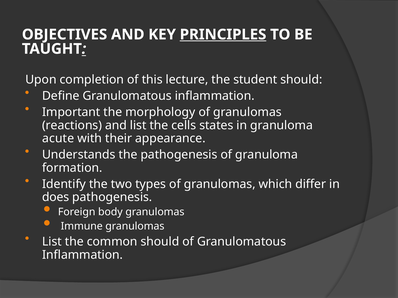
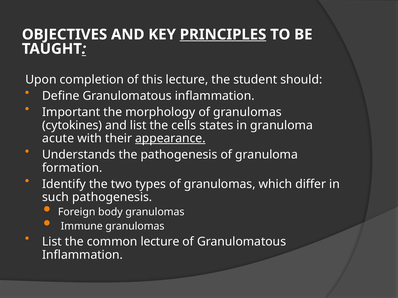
reactions: reactions -> cytokines
appearance underline: none -> present
does: does -> such
common should: should -> lecture
